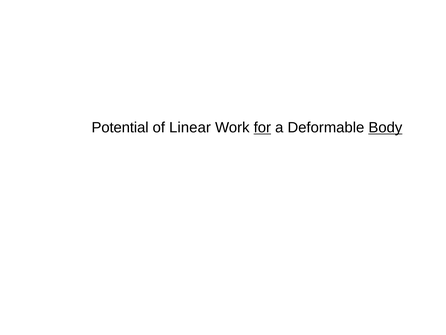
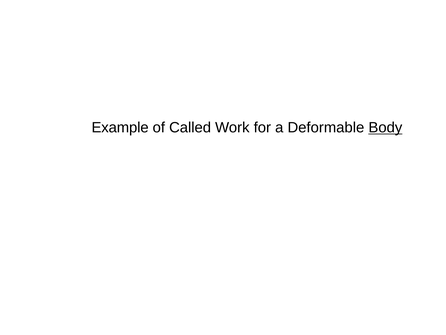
Potential: Potential -> Example
Linear: Linear -> Called
for underline: present -> none
